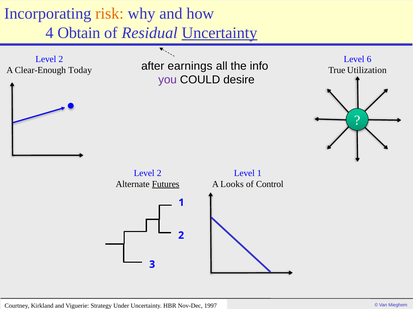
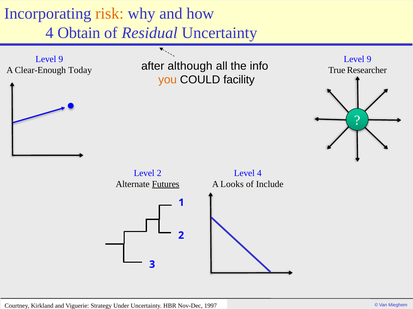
Uncertainty at (219, 33) underline: present -> none
2 at (61, 59): 2 -> 9
6 at (369, 59): 6 -> 9
earnings: earnings -> although
Utilization: Utilization -> Researcher
you colour: purple -> orange
desire: desire -> facility
Level 1: 1 -> 4
Control: Control -> Include
